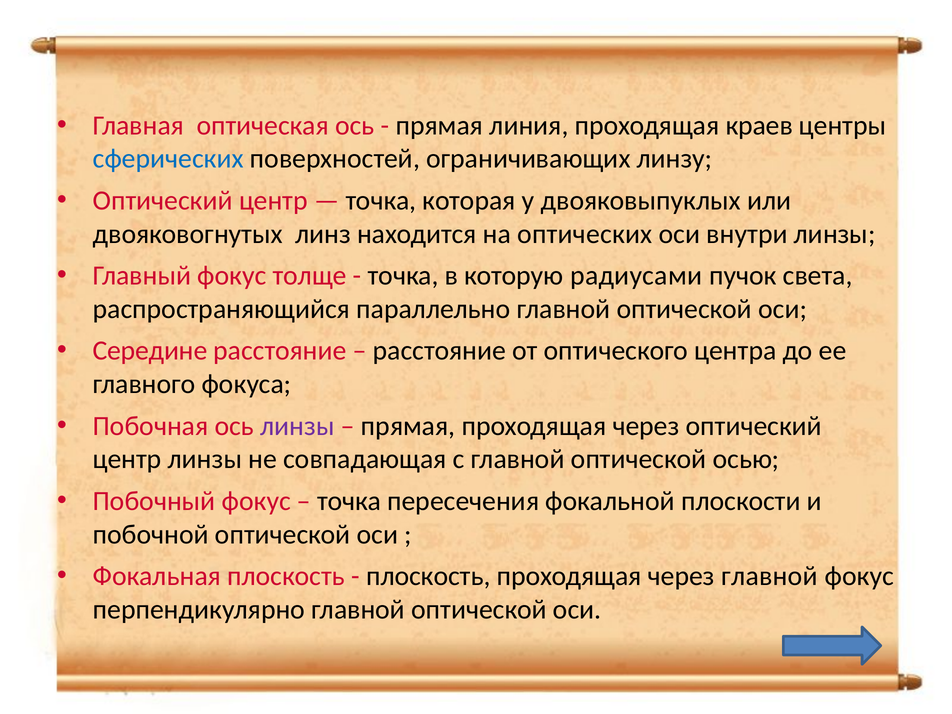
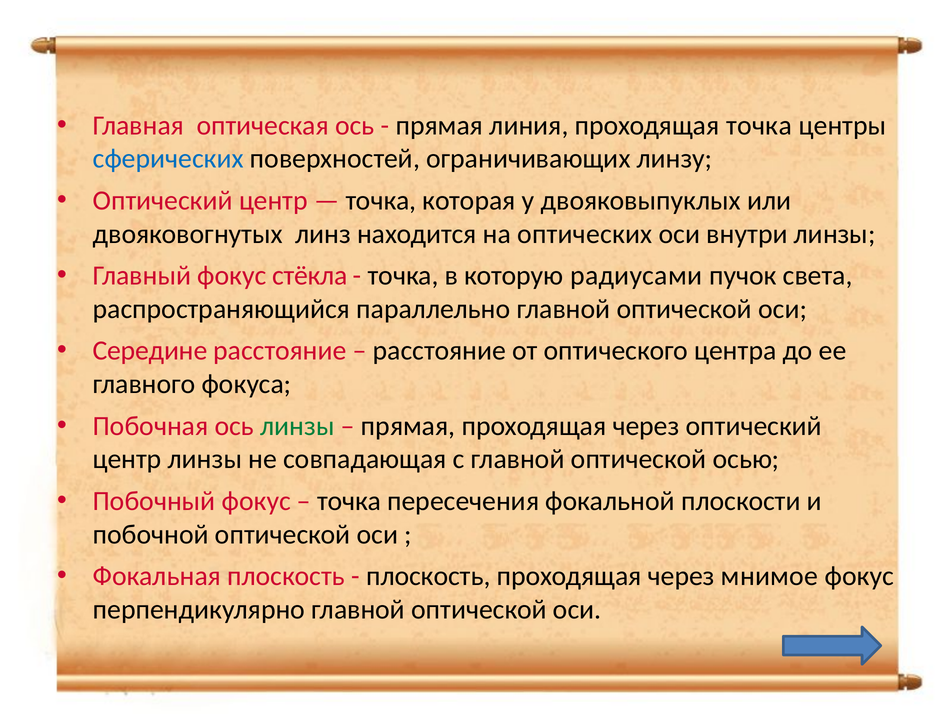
проходящая краев: краев -> точка
толще: толще -> стёкла
линзы at (297, 426) colour: purple -> green
через главной: главной -> мнимое
